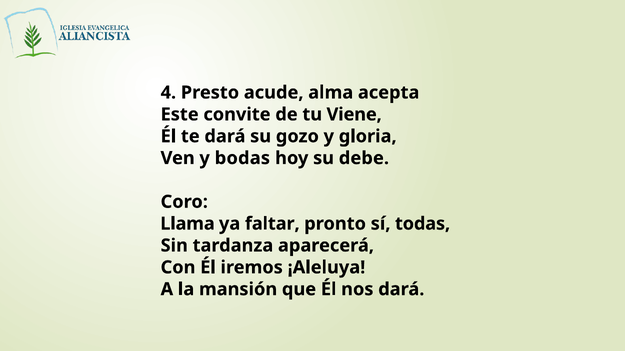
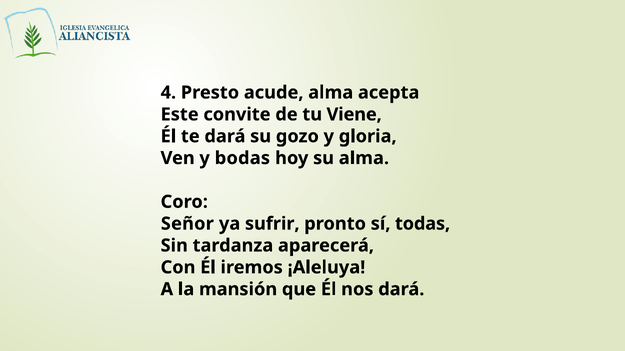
su debe: debe -> alma
Llama: Llama -> Señor
faltar: faltar -> sufrir
